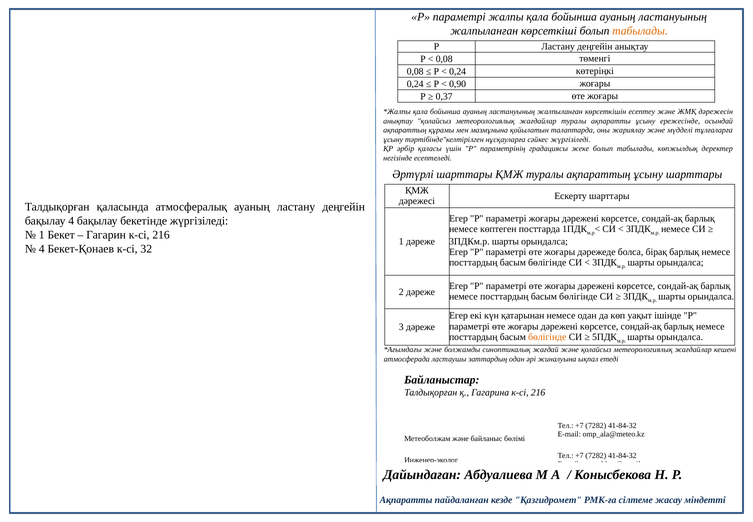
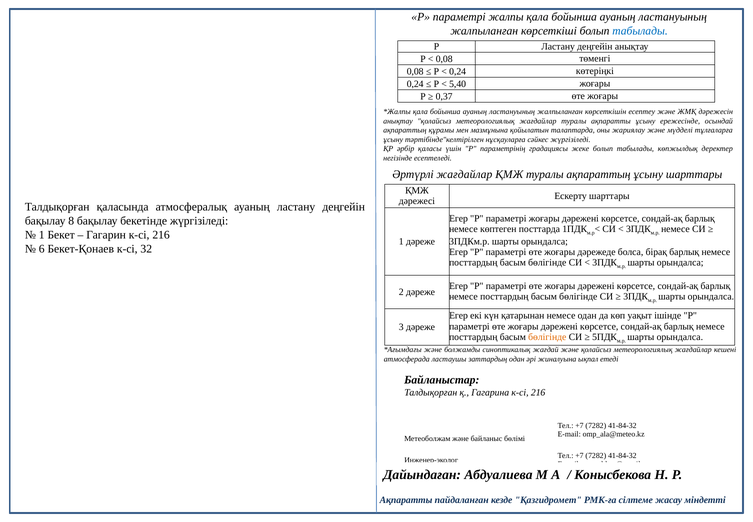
табылады at (640, 31) colour: orange -> blue
0,90: 0,90 -> 5,40
Әртүрлі шарттары: шарттары -> жағдайлар
бақылау 4: 4 -> 8
4 at (42, 248): 4 -> 6
